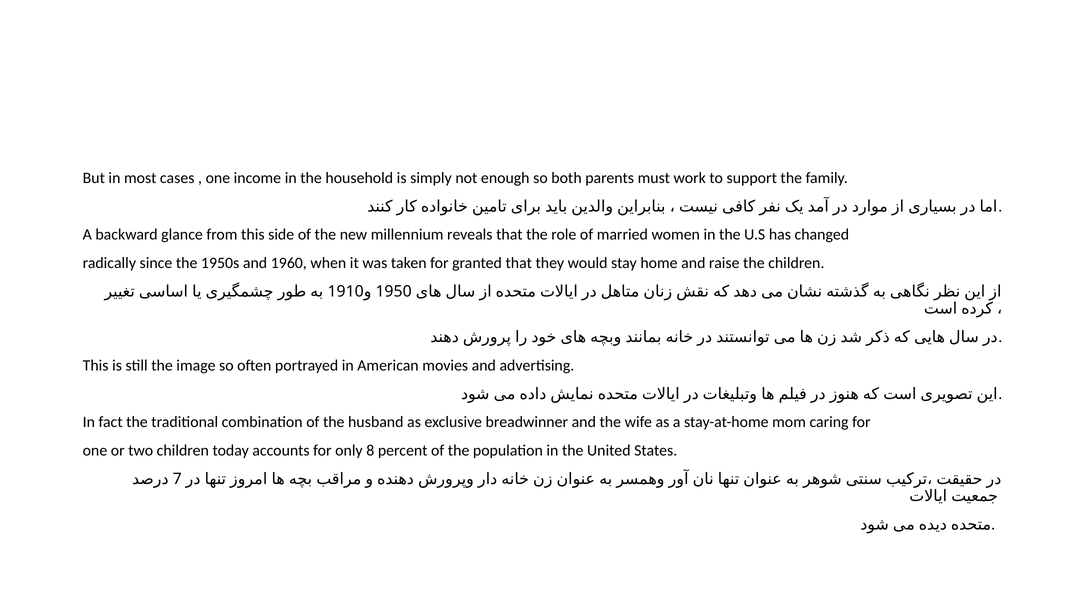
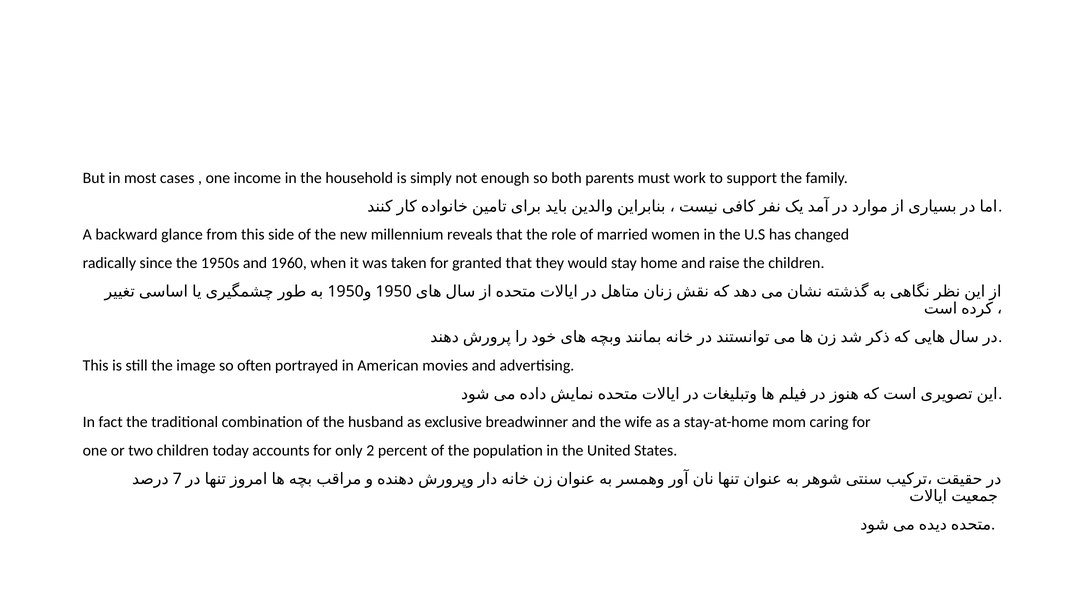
1910 at (346, 292): 1910 -> 1950
8: 8 -> 2
